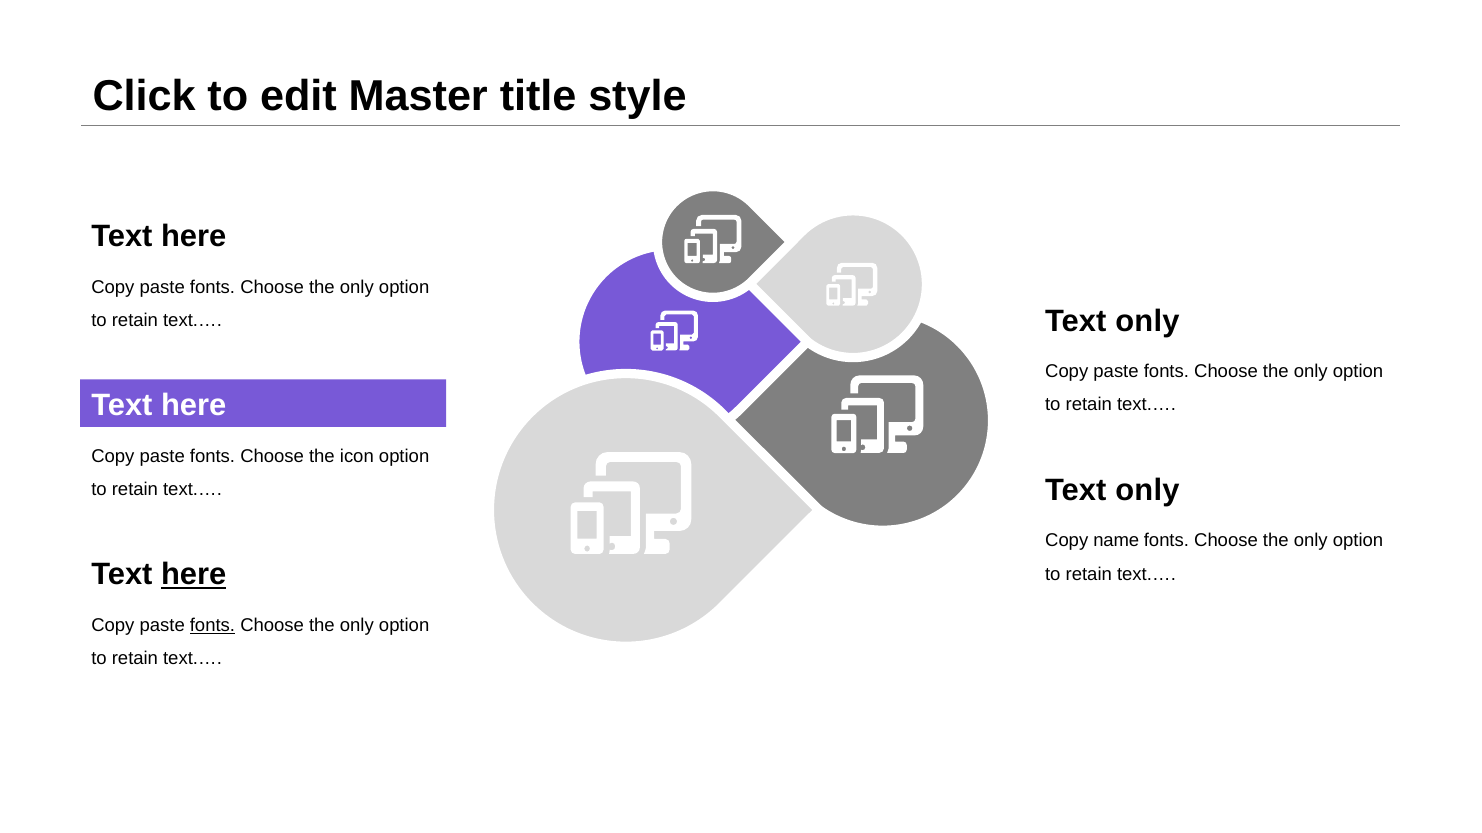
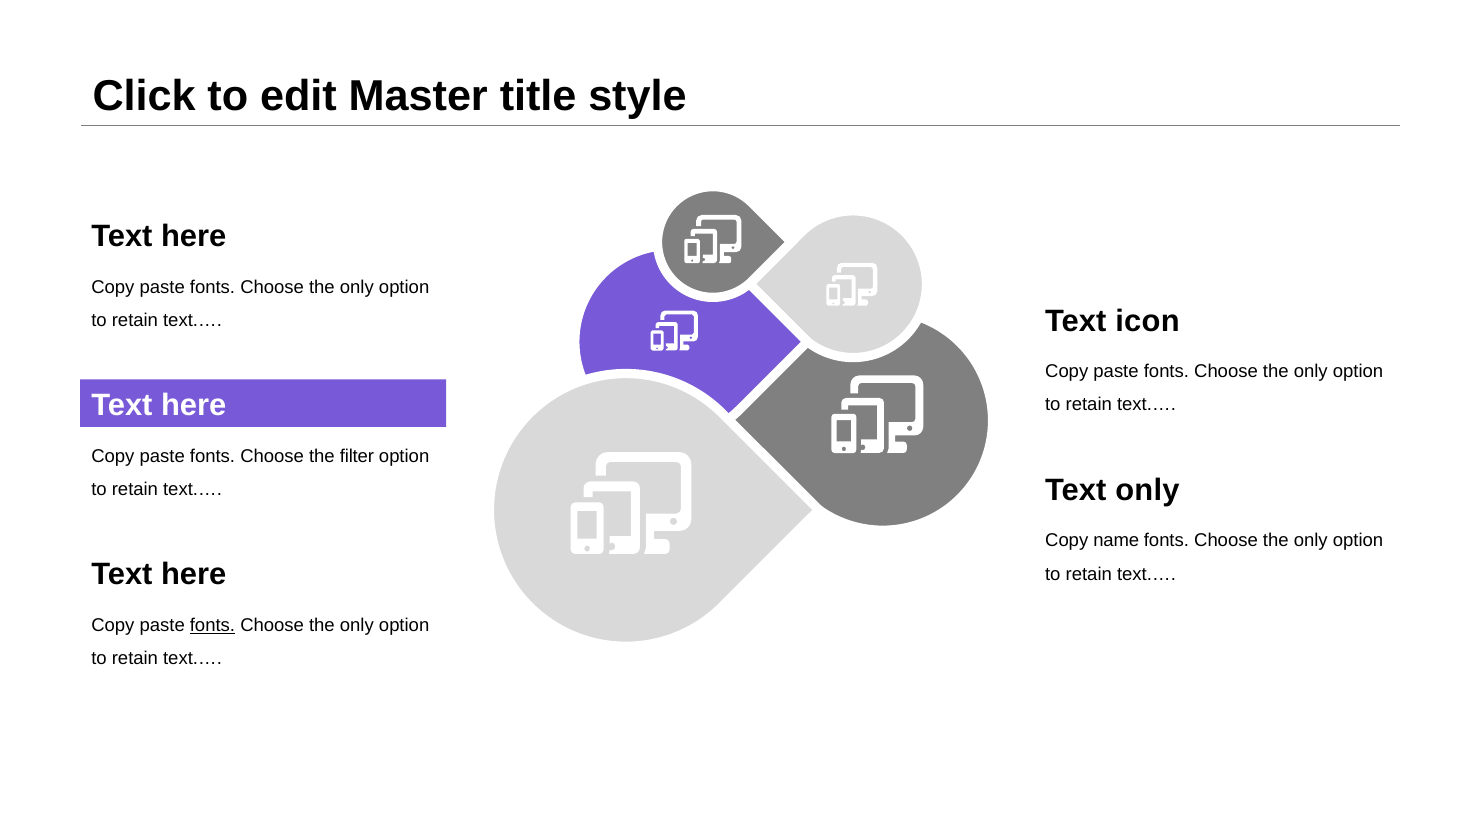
only at (1147, 321): only -> icon
icon: icon -> filter
here at (194, 575) underline: present -> none
